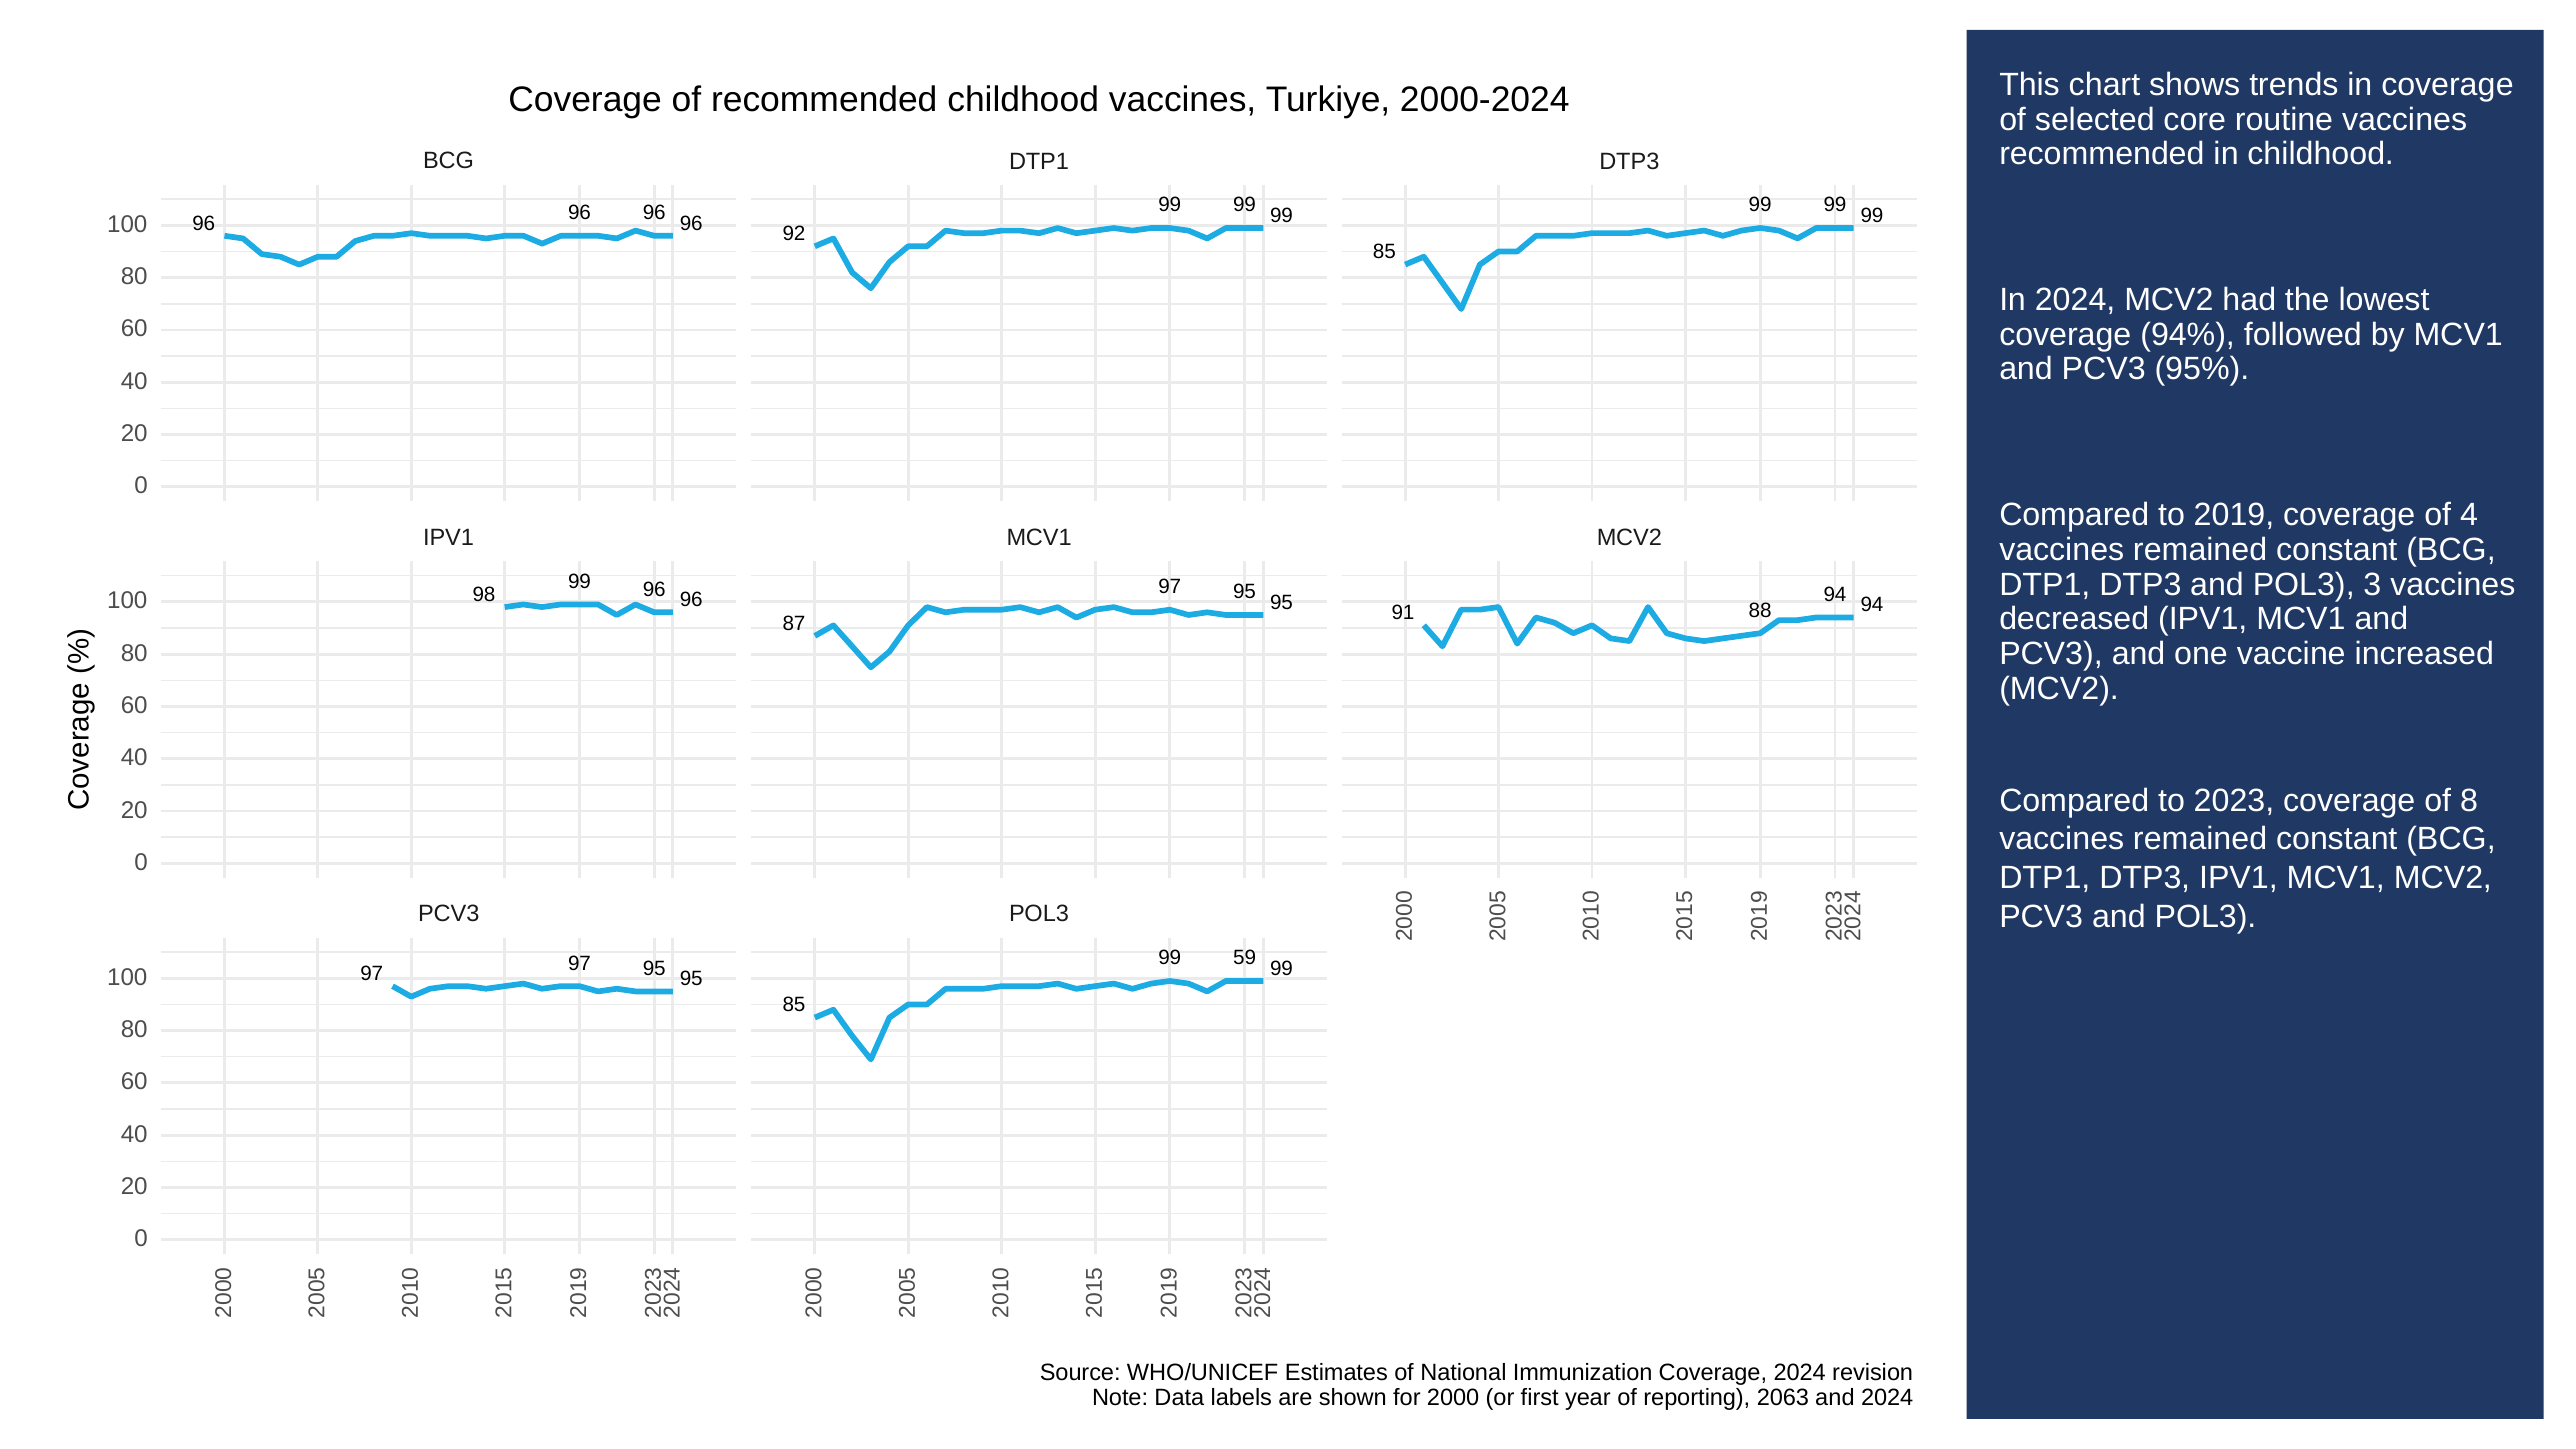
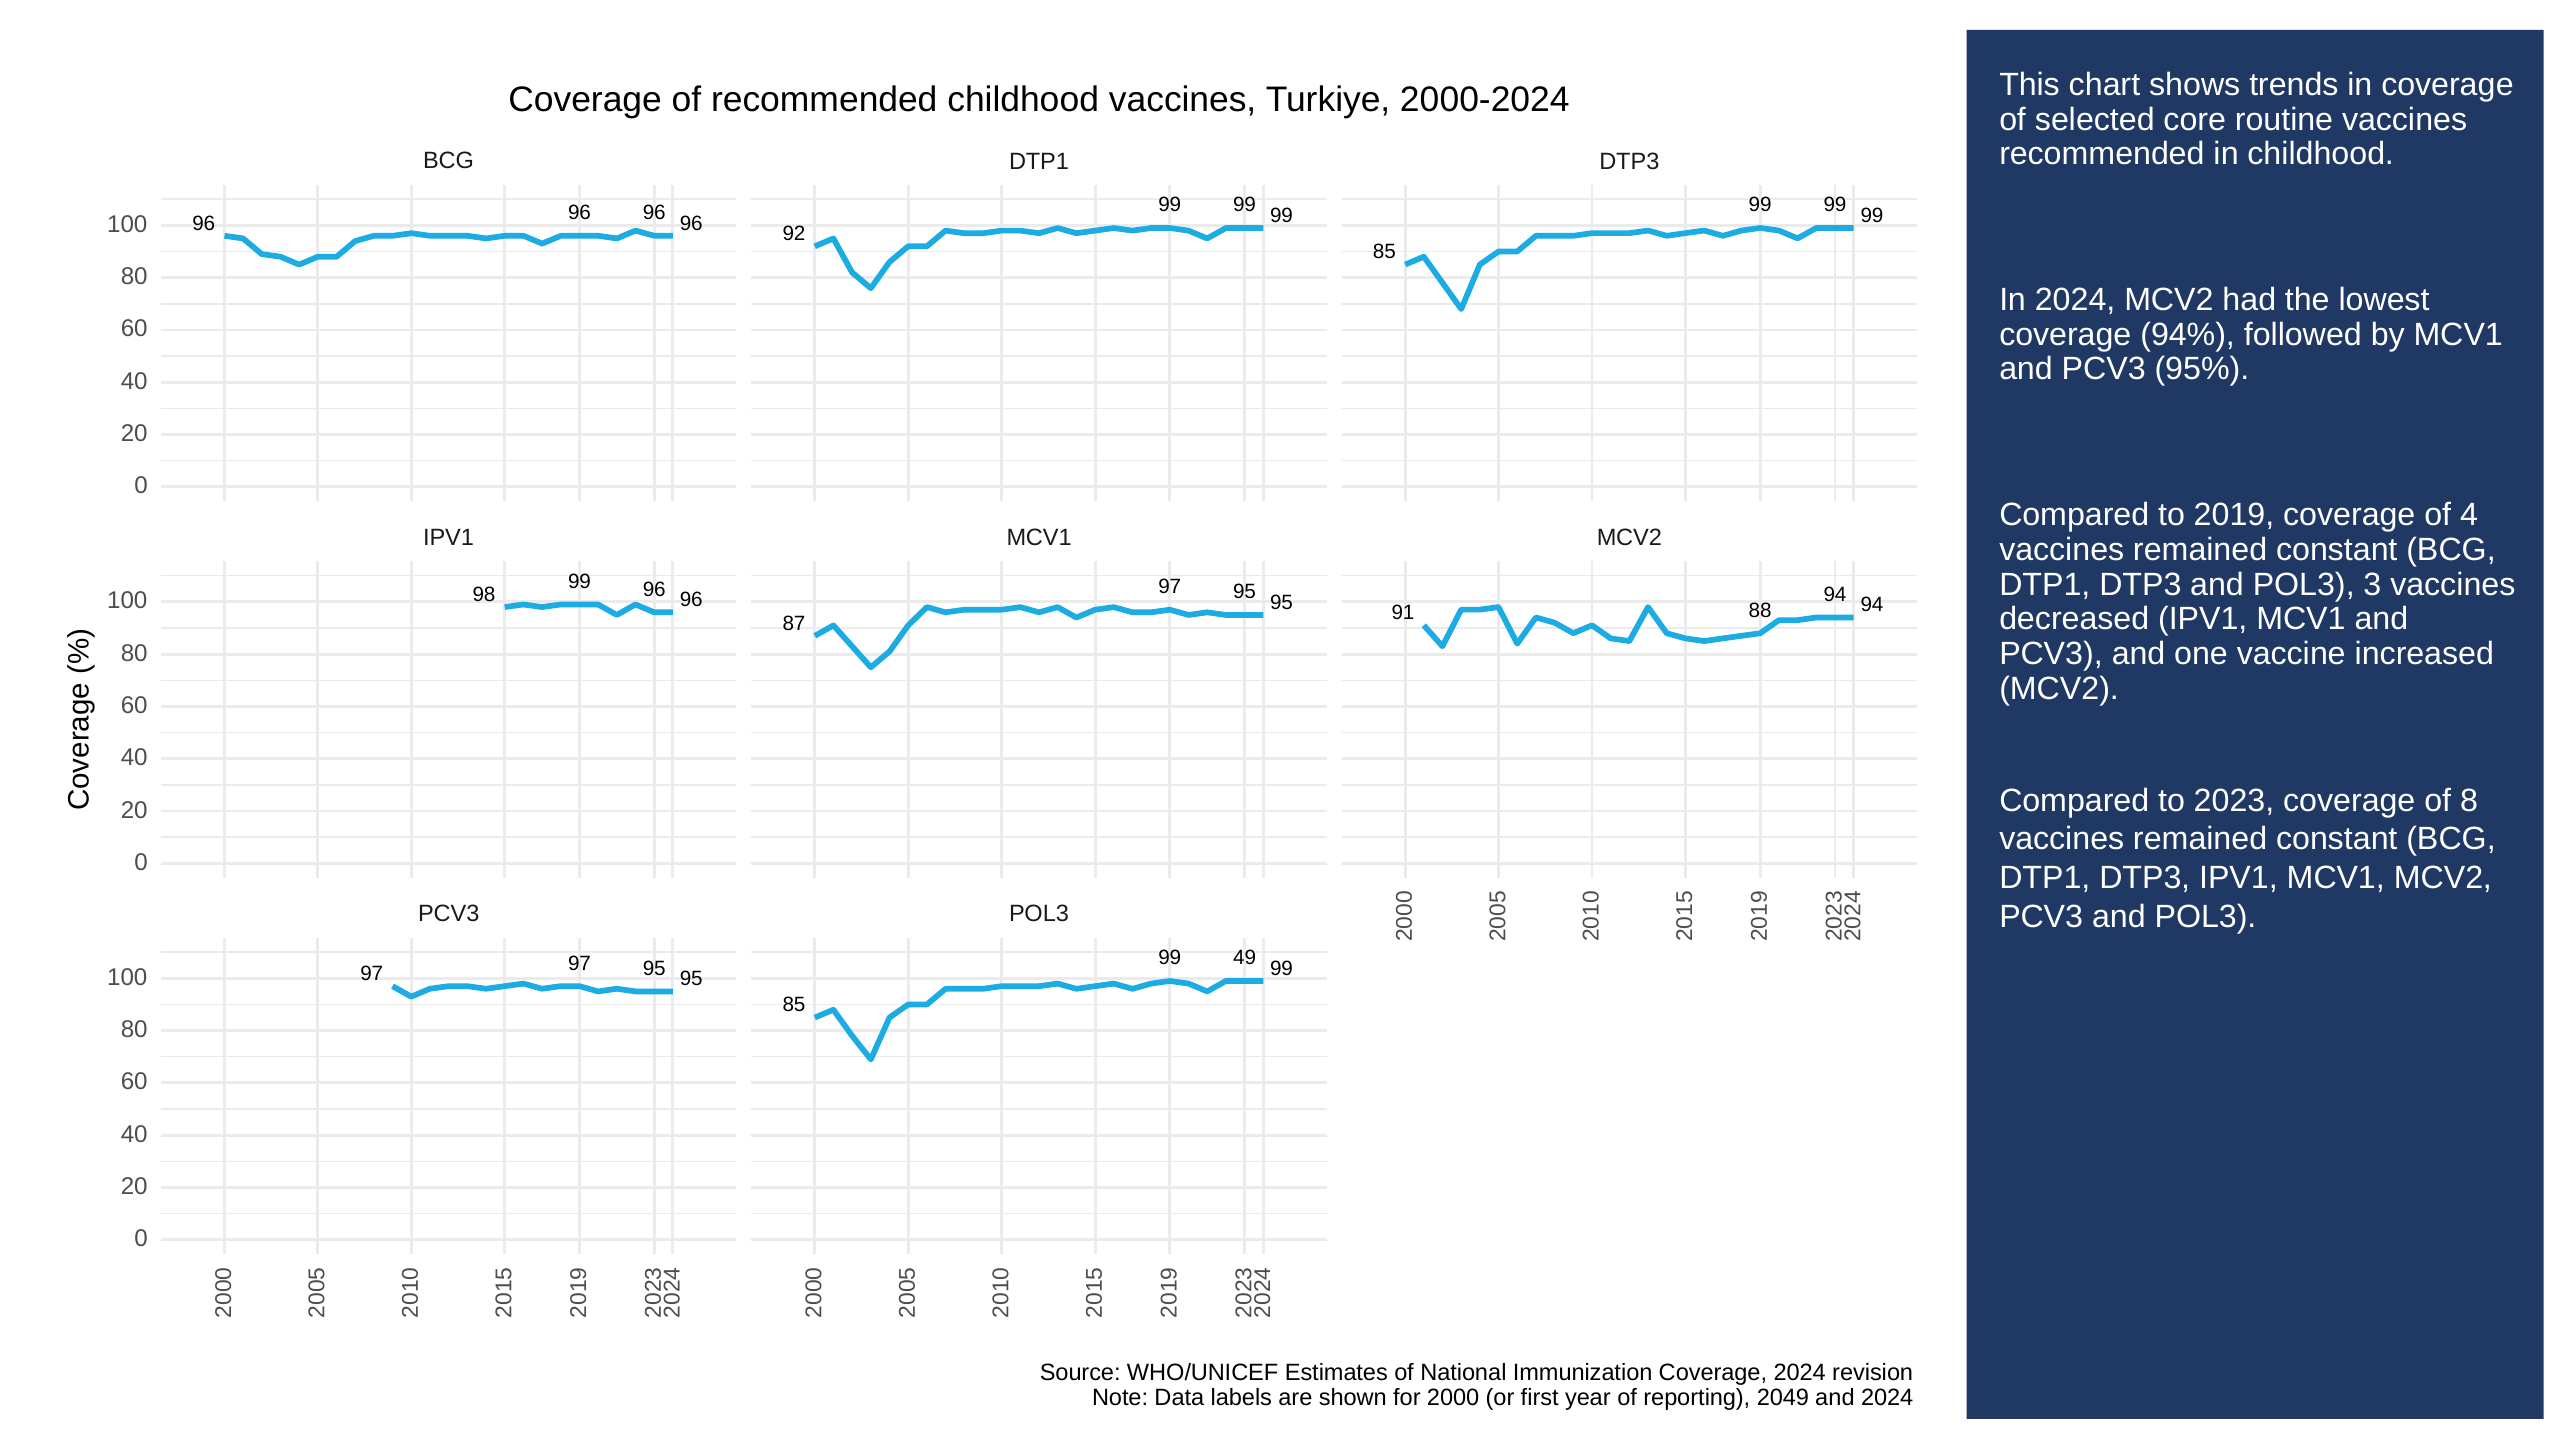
59: 59 -> 49
2063: 2063 -> 2049
